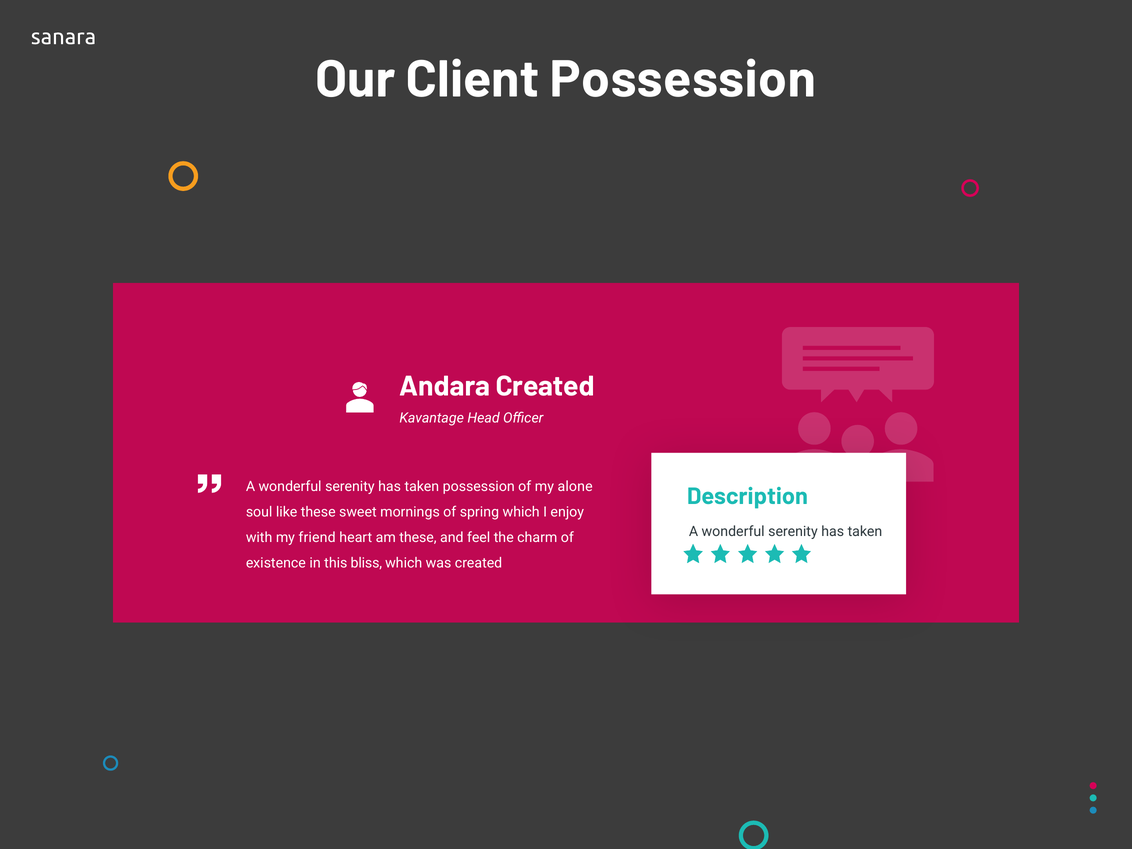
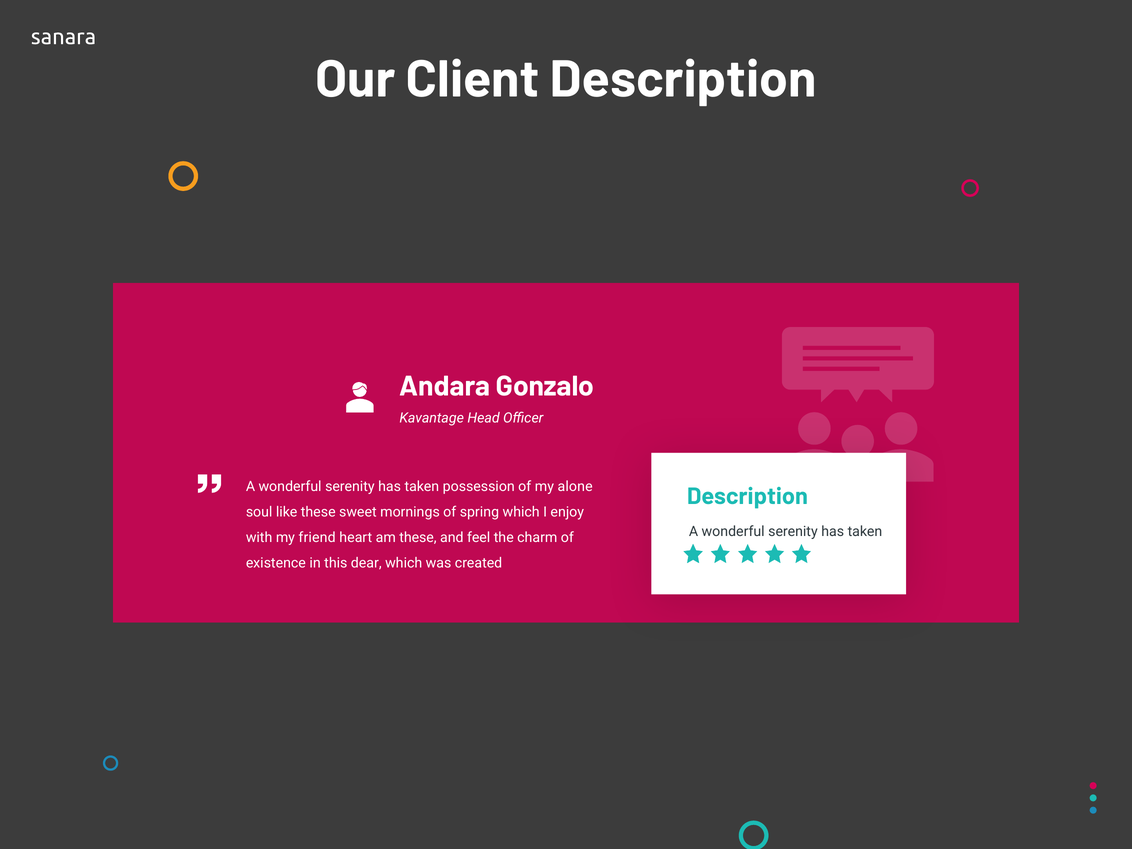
Client Possession: Possession -> Description
Andara Created: Created -> Gonzalo
bliss: bliss -> dear
